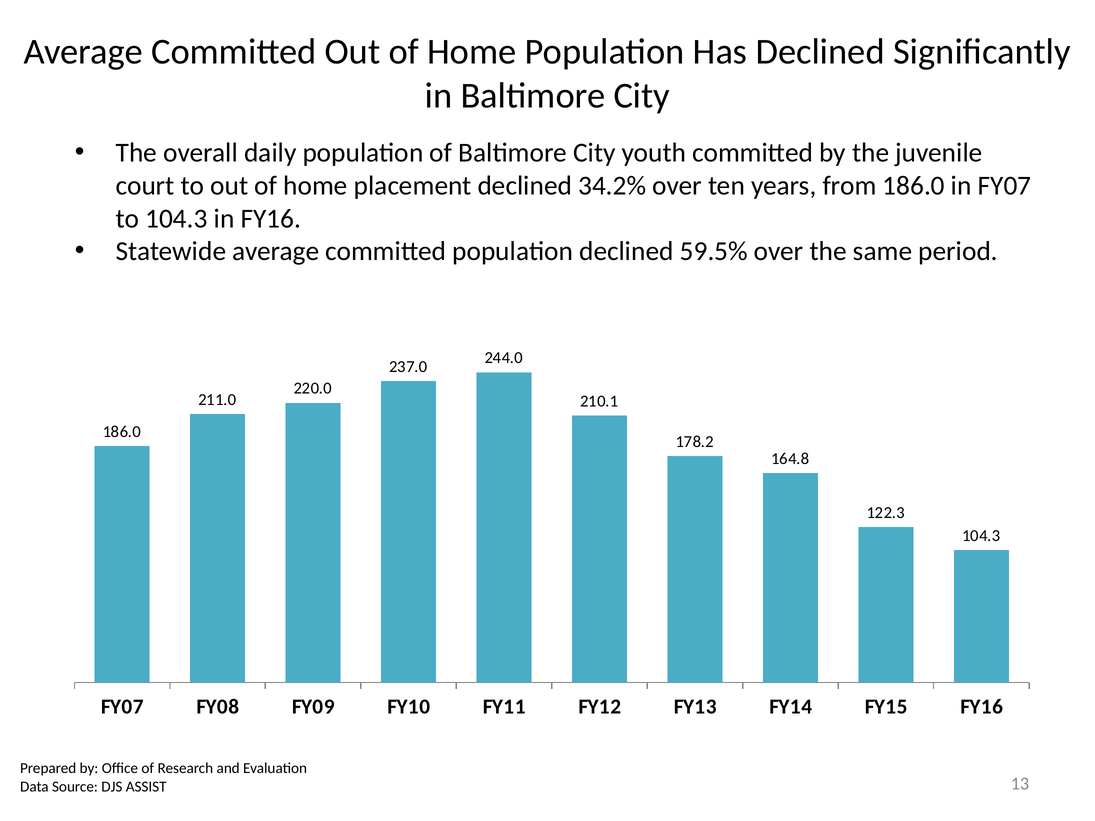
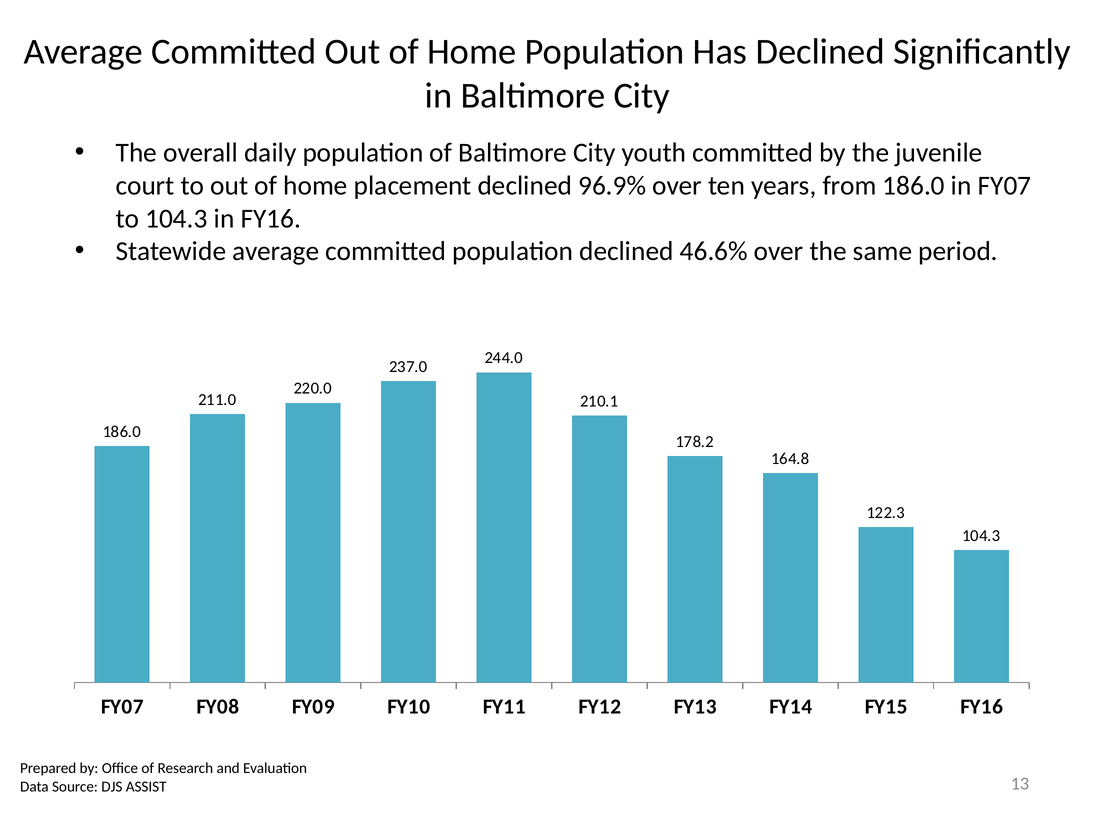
34.2%: 34.2% -> 96.9%
59.5%: 59.5% -> 46.6%
